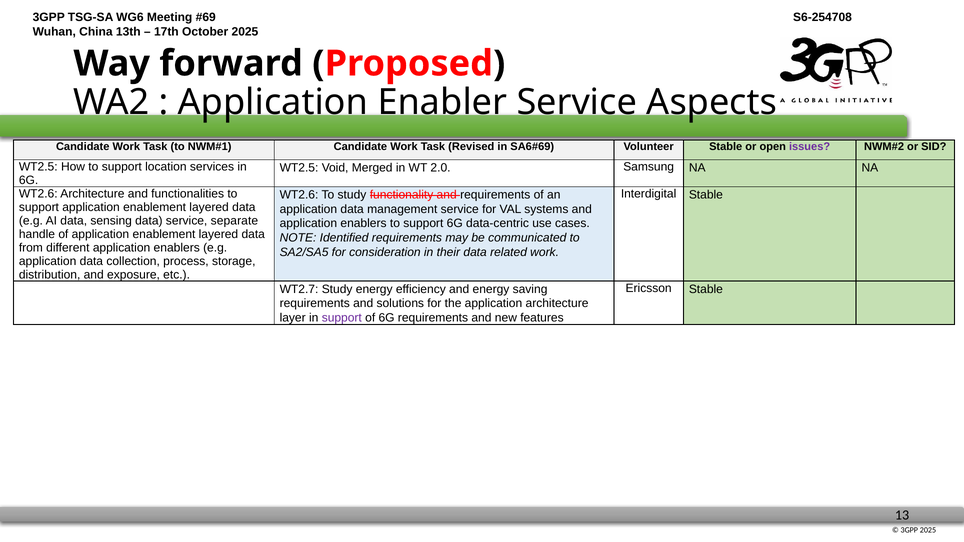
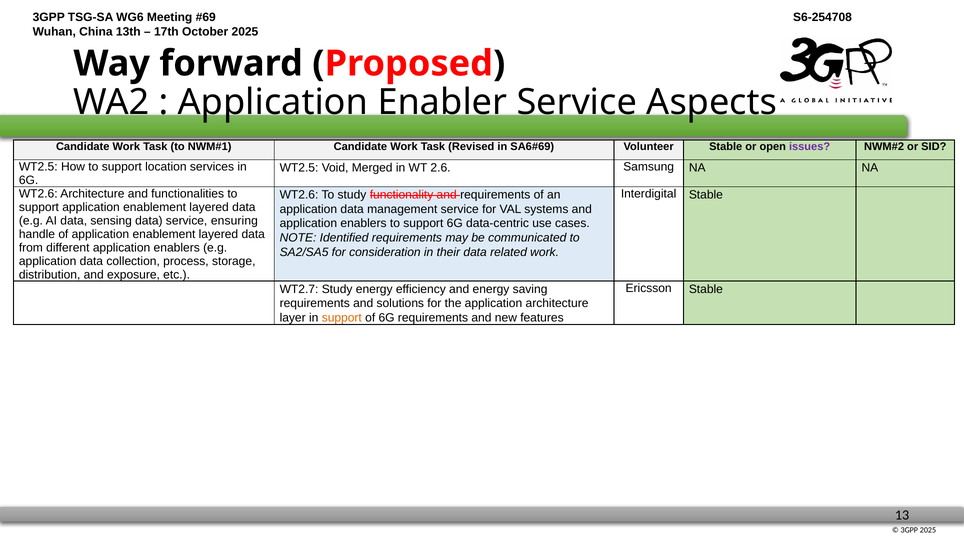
2.0: 2.0 -> 2.6
separate: separate -> ensuring
support at (342, 318) colour: purple -> orange
